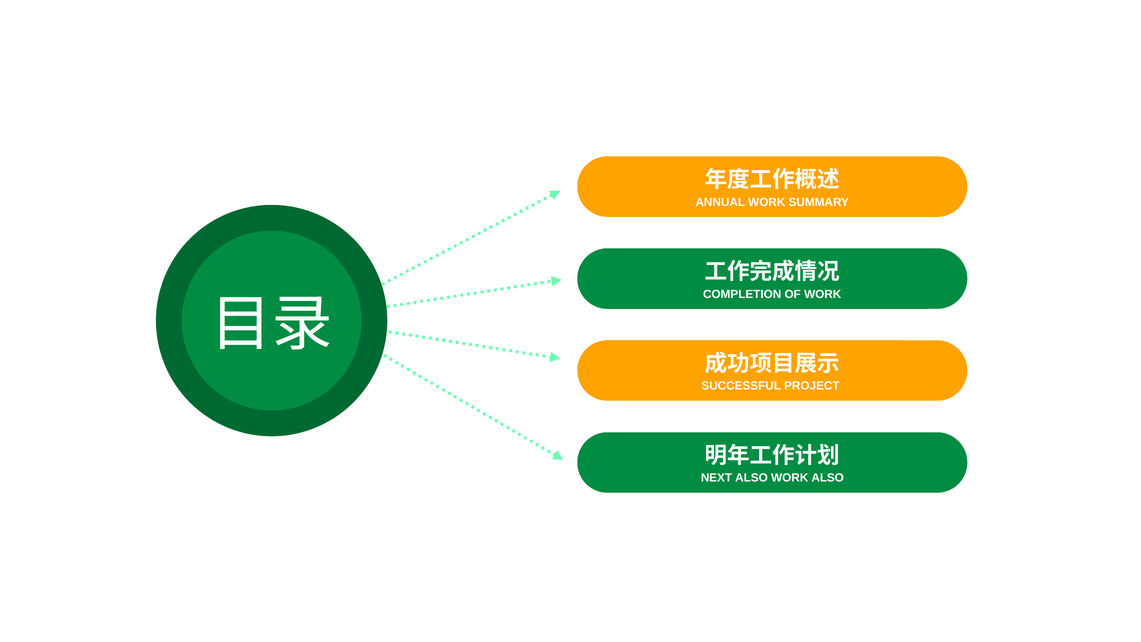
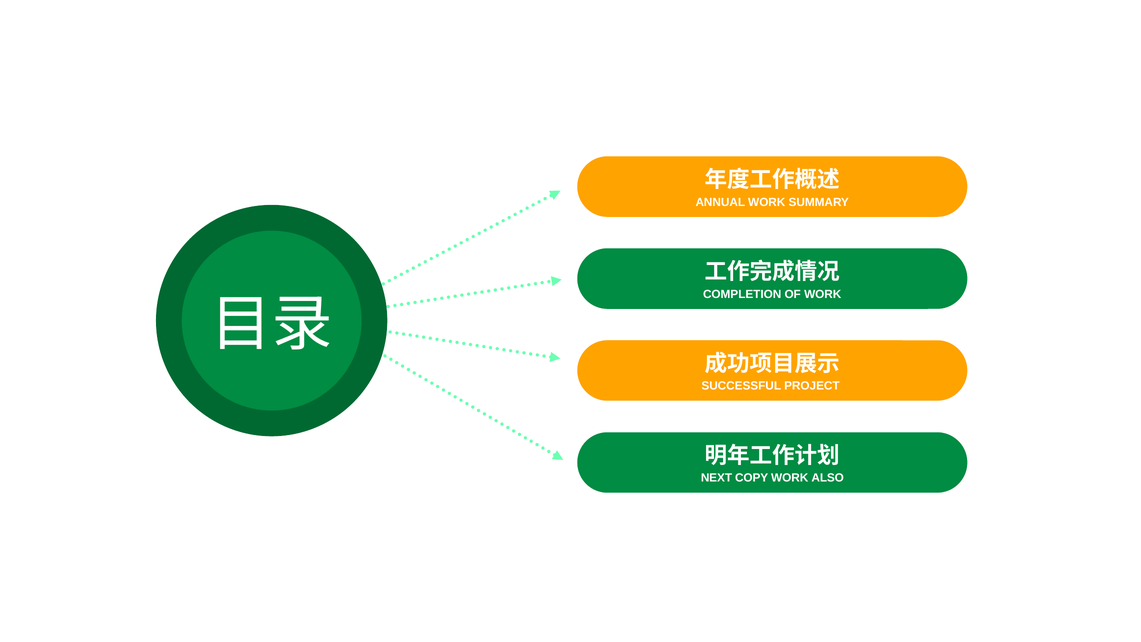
NEXT ALSO: ALSO -> COPY
